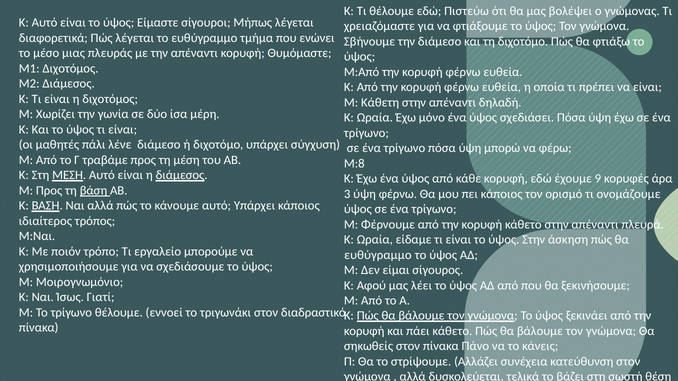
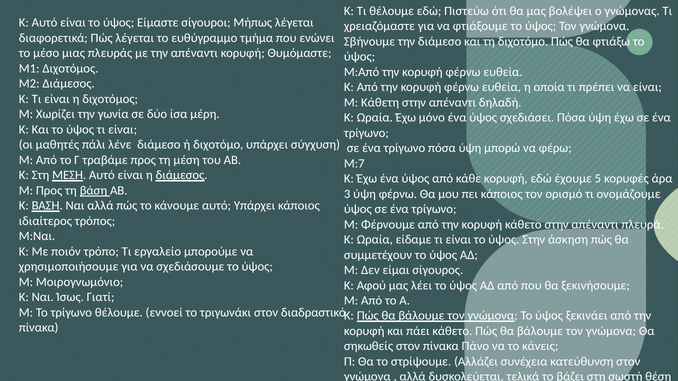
Μ:8: Μ:8 -> Μ:7
9: 9 -> 5
ευθύγραμμο at (378, 255): ευθύγραμμο -> συμμετέχουν
